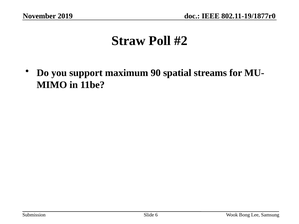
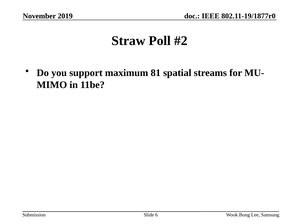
90: 90 -> 81
